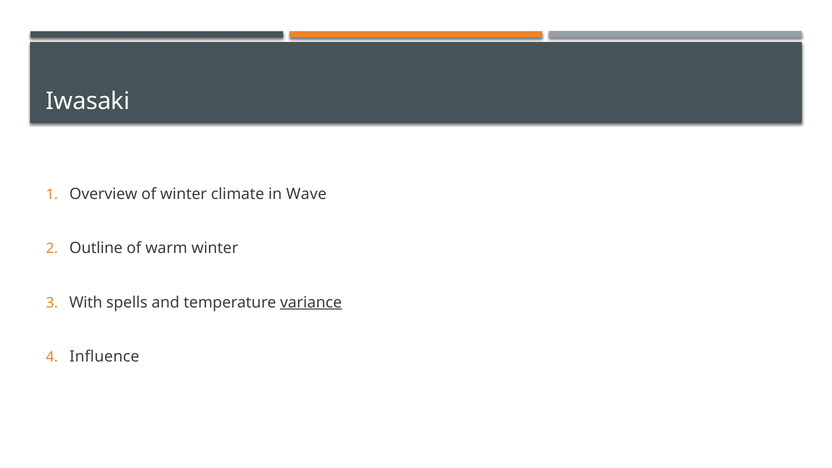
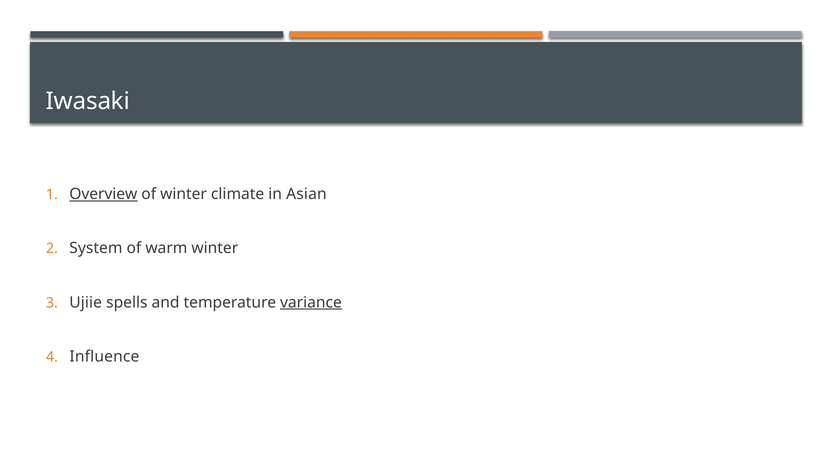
Overview underline: none -> present
Wave: Wave -> Asian
Outline: Outline -> System
With: With -> Ujiie
